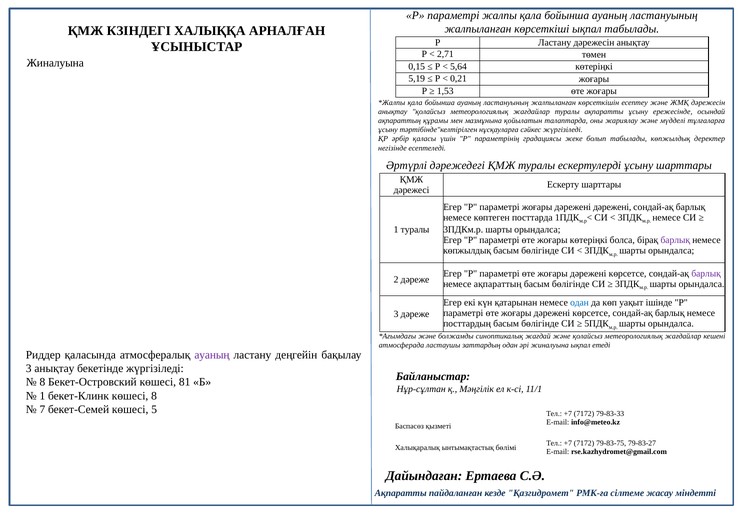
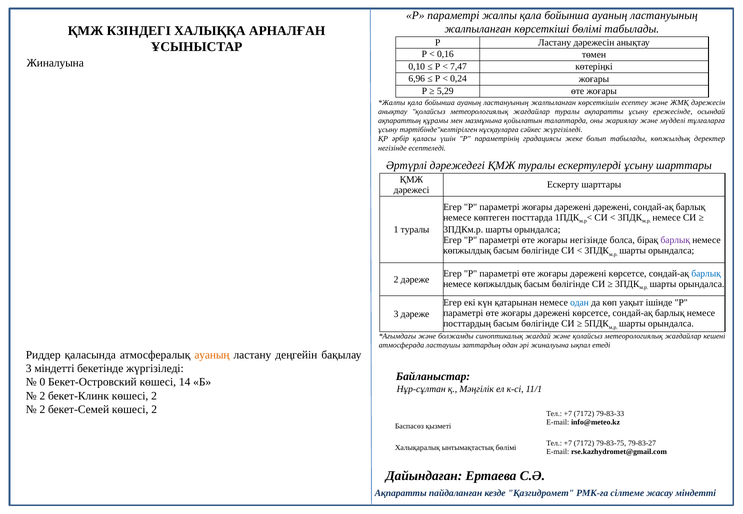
көрсеткіші ықпал: ықпал -> бөлімі
2,71: 2,71 -> 0,16
0,15: 0,15 -> 0,10
5,64: 5,64 -> 7,47
5,19: 5,19 -> 6,96
0,21: 0,21 -> 0,24
1,53: 1,53 -> 5,29
жоғары көтеріңкі: көтеріңкі -> негізінде
барлық at (706, 274) colour: purple -> blue
ақпараттың at (498, 284): ақпараттың -> көпжылдық
ауаның at (212, 355) colour: purple -> orange
3 анықтау: анықтау -> міндетті
8 at (42, 383): 8 -> 0
81: 81 -> 14
1 at (42, 396): 1 -> 2
бекет-Клинк көшесі 8: 8 -> 2
7 at (42, 410): 7 -> 2
бекет-Семей көшесі 5: 5 -> 2
